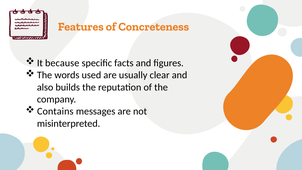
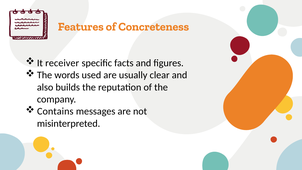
because: because -> receiver
